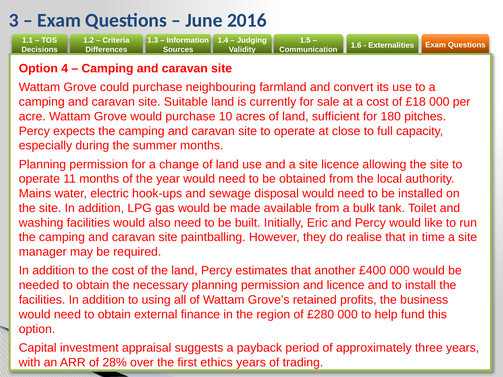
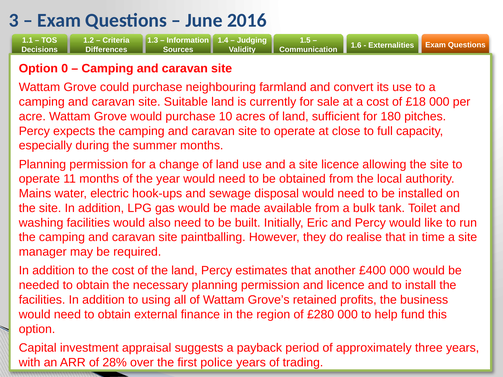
4: 4 -> 0
ethics: ethics -> police
